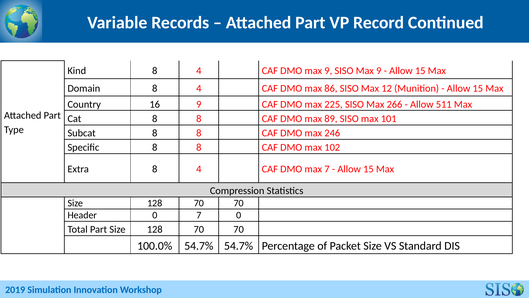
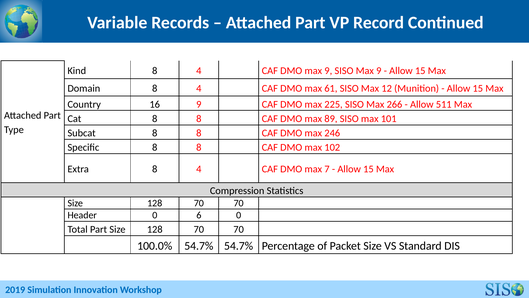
86: 86 -> 61
0 7: 7 -> 6
